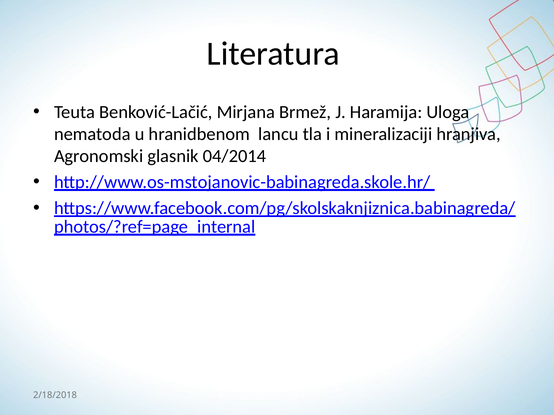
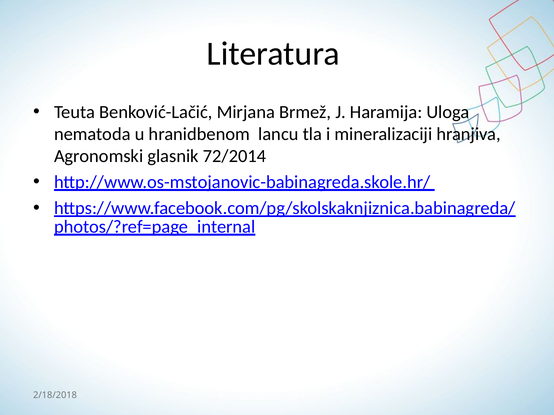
04/2014: 04/2014 -> 72/2014
